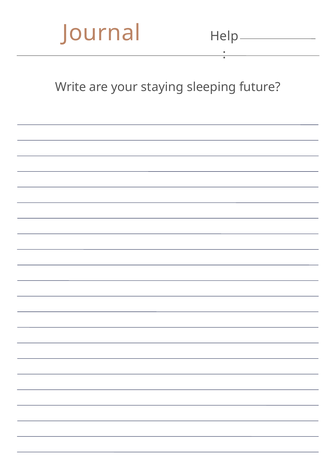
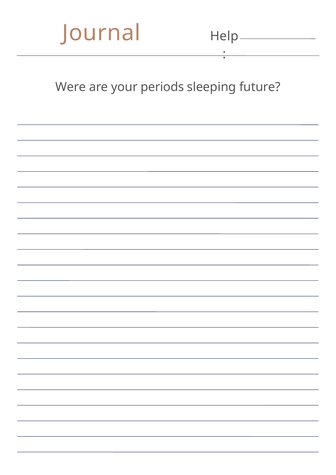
Write: Write -> Were
staying: staying -> periods
